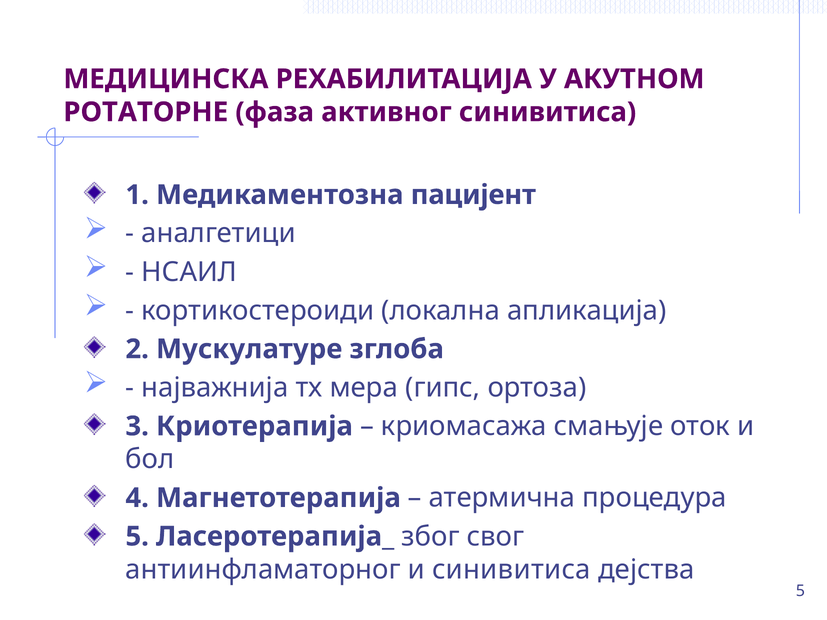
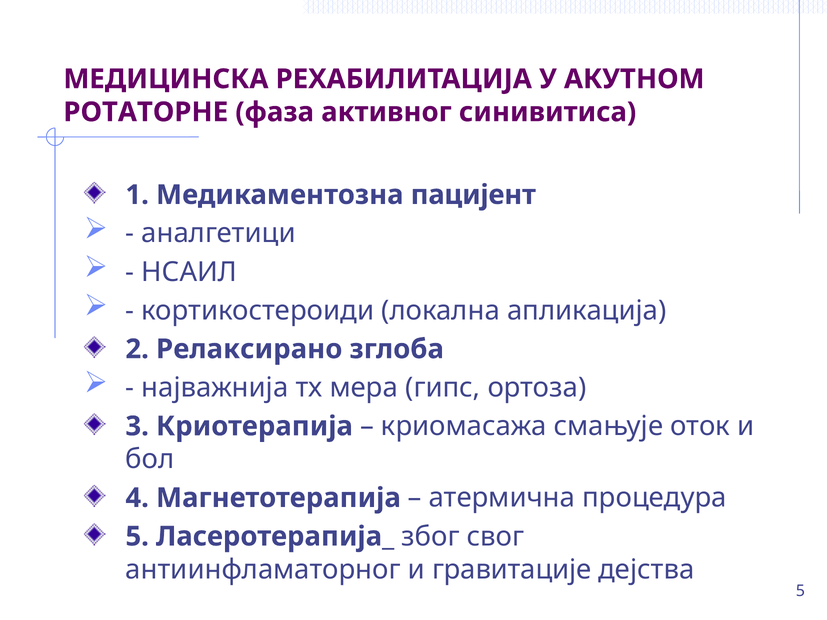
Мускулатуре: Мускулатуре -> Релаксирано
и синивитиса: синивитиса -> гравитације
